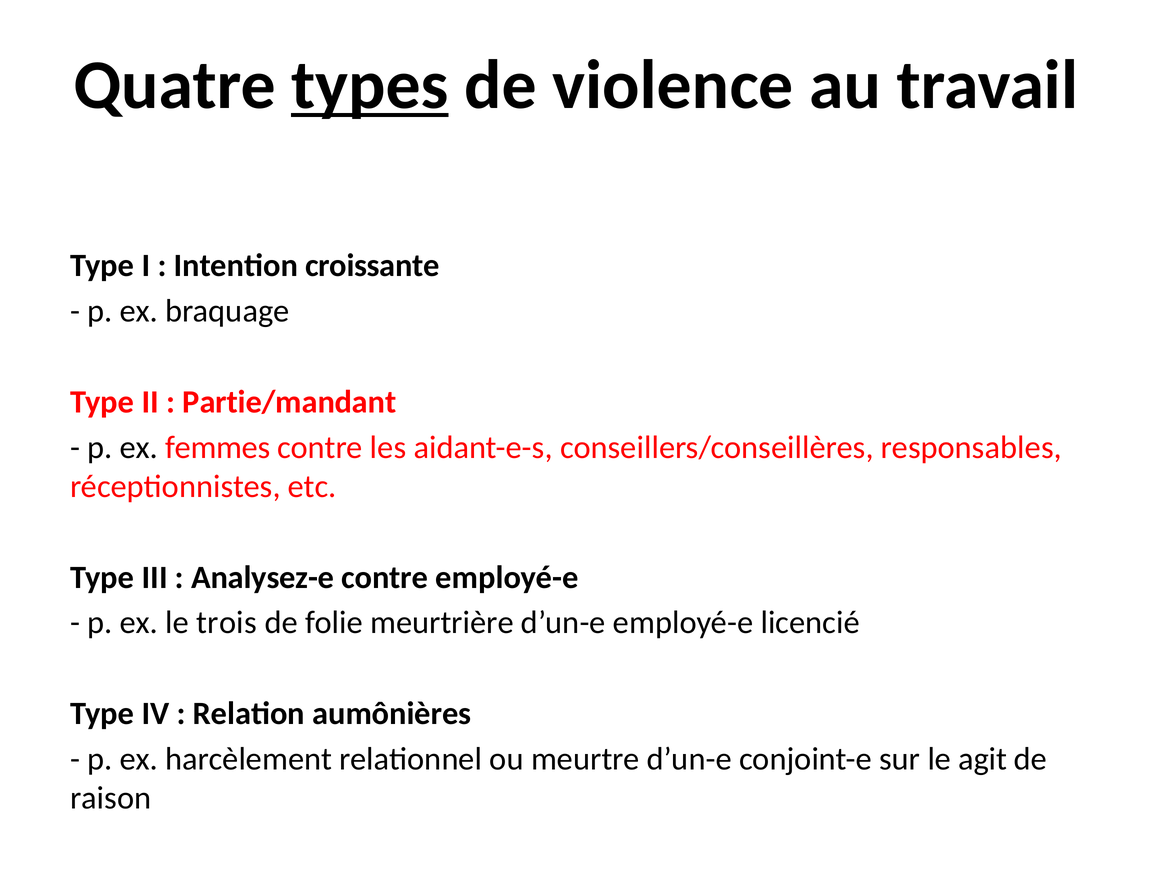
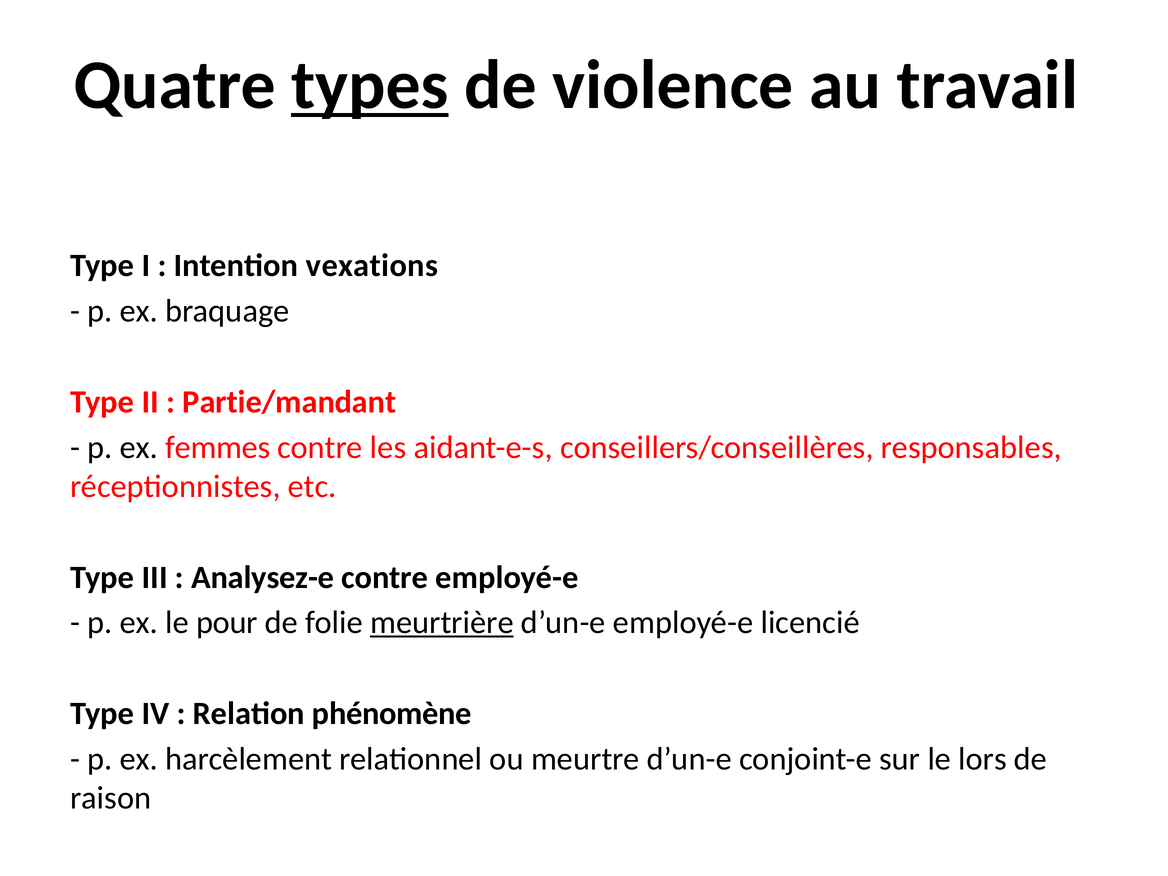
croissante: croissante -> vexations
trois: trois -> pour
meurtrière underline: none -> present
aumônières: aumônières -> phénomène
agit: agit -> lors
